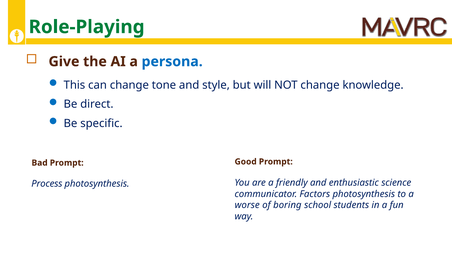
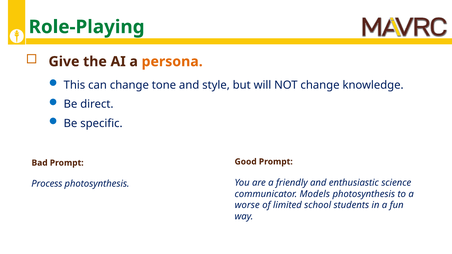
persona colour: blue -> orange
Factors: Factors -> Models
boring: boring -> limited
